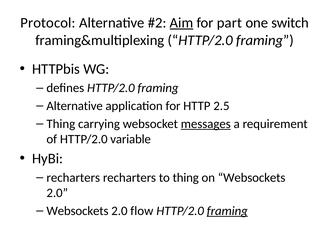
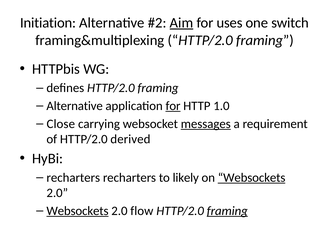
Protocol: Protocol -> Initiation
part: part -> uses
for at (173, 106) underline: none -> present
2.5: 2.5 -> 1.0
Thing at (61, 124): Thing -> Close
variable: variable -> derived
to thing: thing -> likely
Websockets at (252, 177) underline: none -> present
Websockets at (77, 211) underline: none -> present
